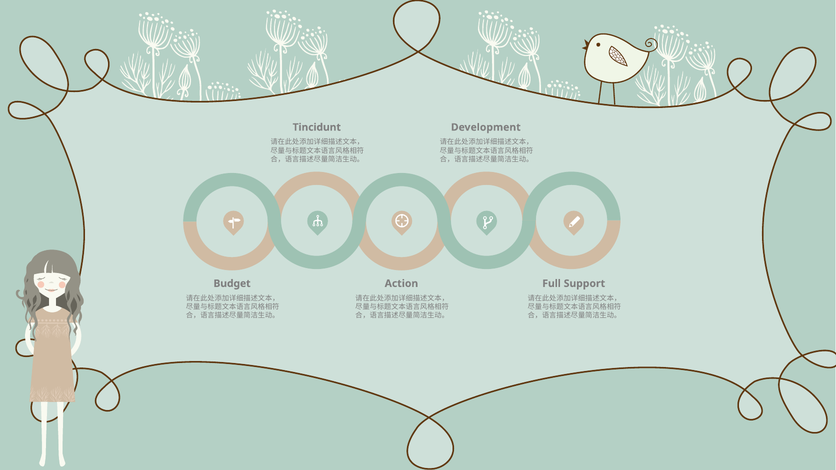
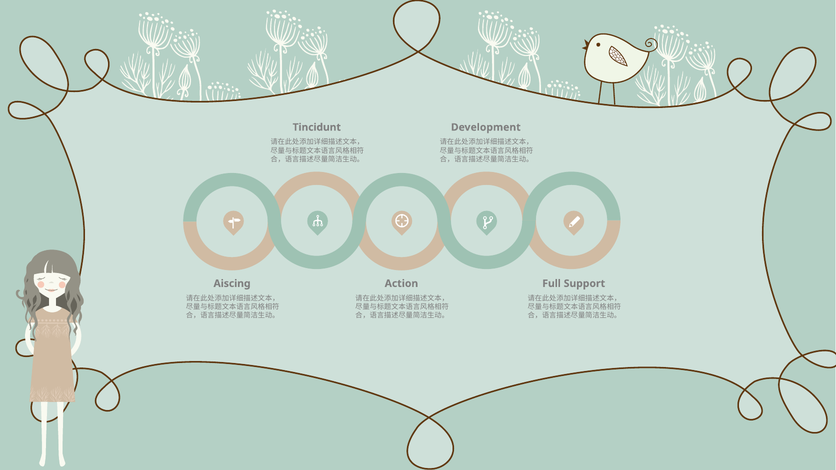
Budget: Budget -> Aiscing
